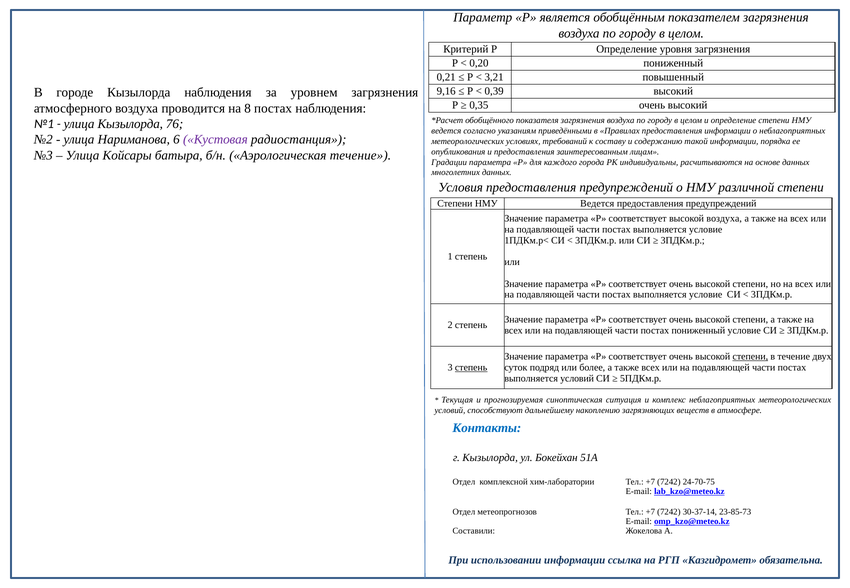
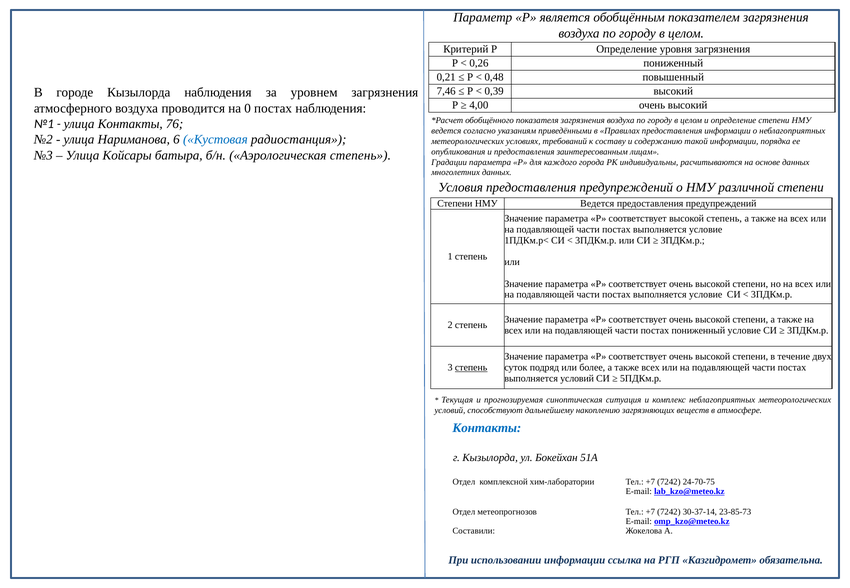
0,20: 0,20 -> 0,26
3,21: 3,21 -> 0,48
9,16: 9,16 -> 7,46
0,35: 0,35 -> 4,00
8: 8 -> 0
улица Кызылорда: Кызылорда -> Контакты
Кустовая colour: purple -> blue
Аэрологическая течение: течение -> степень
высокой воздуха: воздуха -> степень
степени at (750, 357) underline: present -> none
